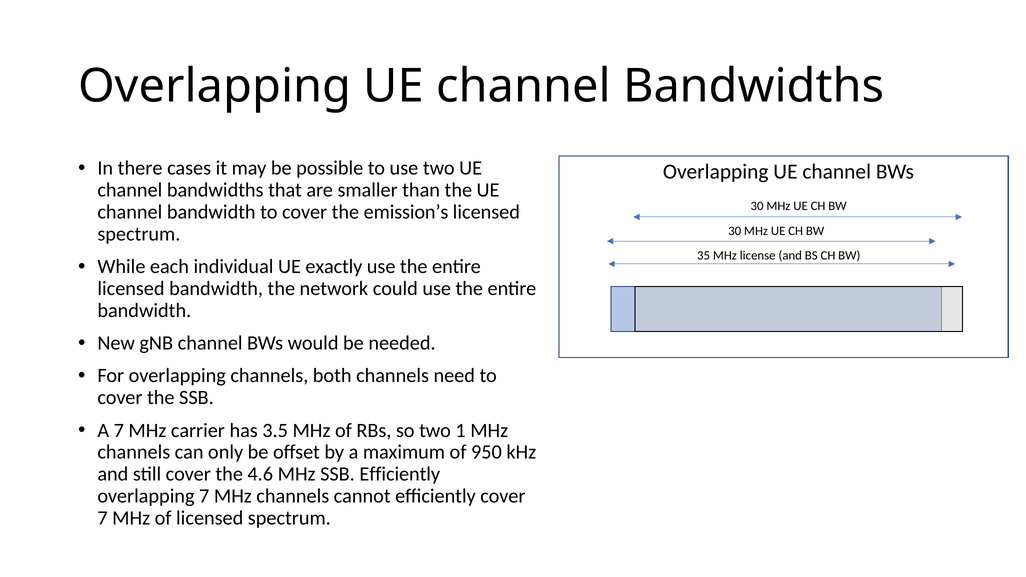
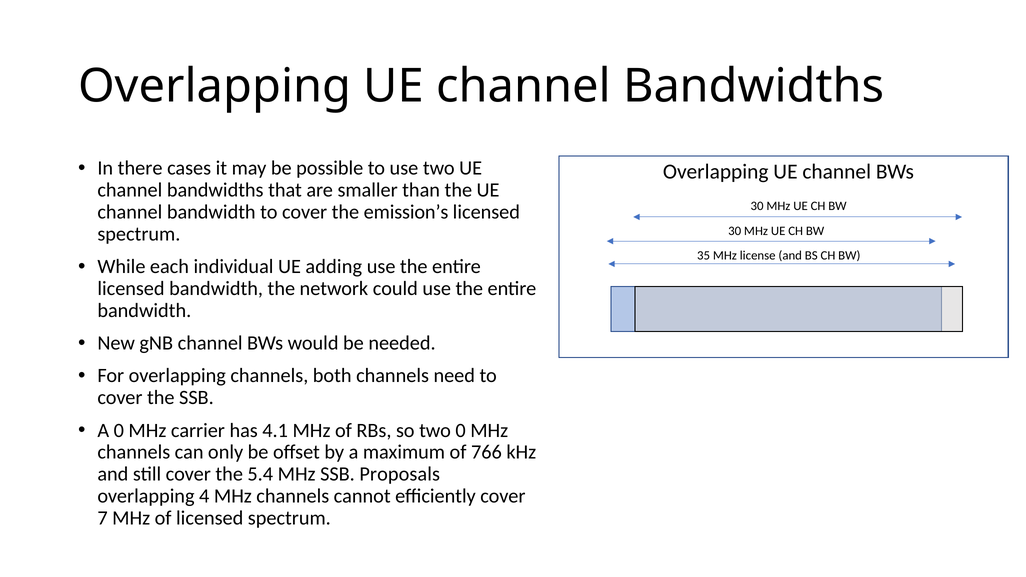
exactly: exactly -> adding
A 7: 7 -> 0
3.5: 3.5 -> 4.1
two 1: 1 -> 0
950: 950 -> 766
4.6: 4.6 -> 5.4
SSB Efficiently: Efficiently -> Proposals
overlapping 7: 7 -> 4
